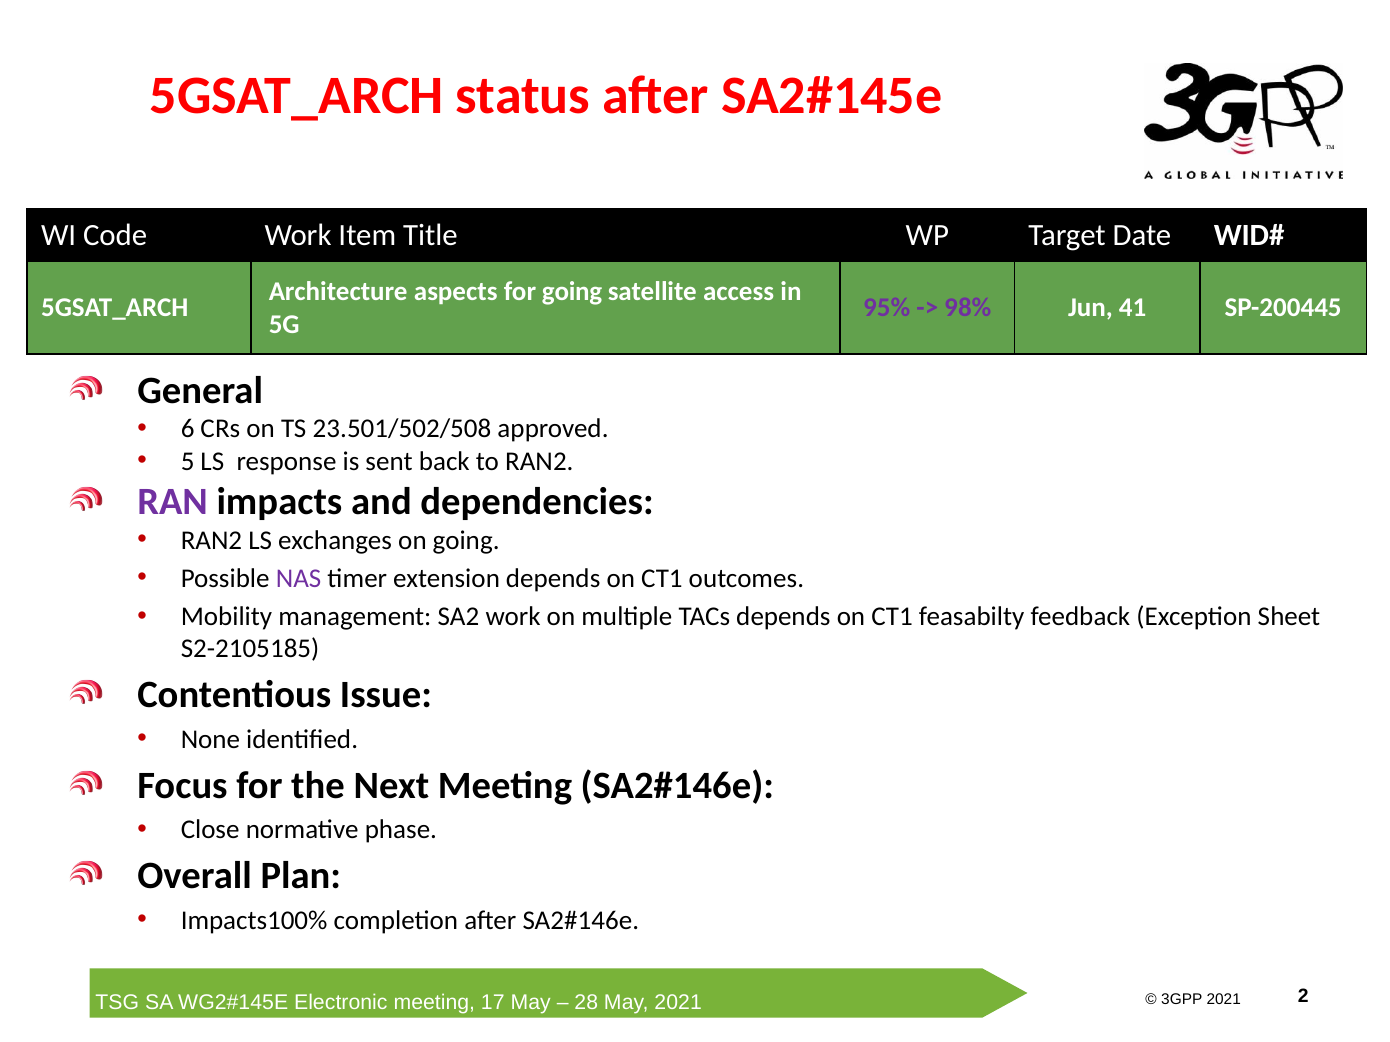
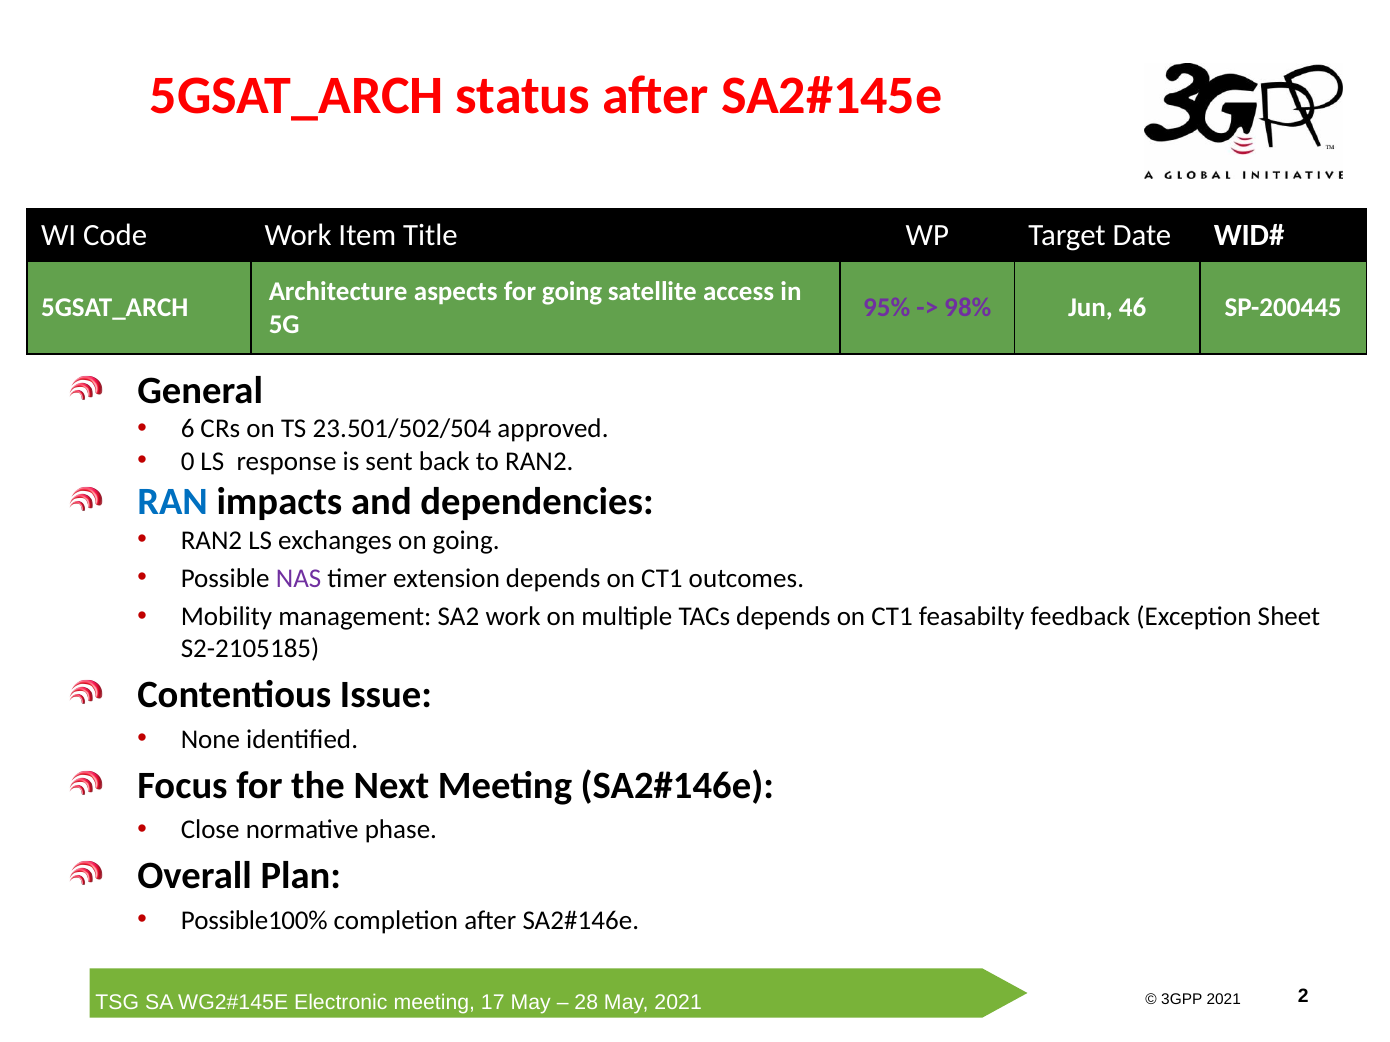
41: 41 -> 46
23.501/502/508: 23.501/502/508 -> 23.501/502/504
5: 5 -> 0
RAN colour: purple -> blue
Impacts100%: Impacts100% -> Possible100%
